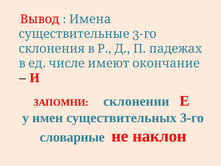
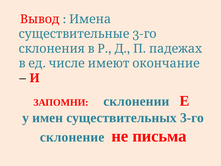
словарные: словарные -> склонение
наклон: наклон -> письма
